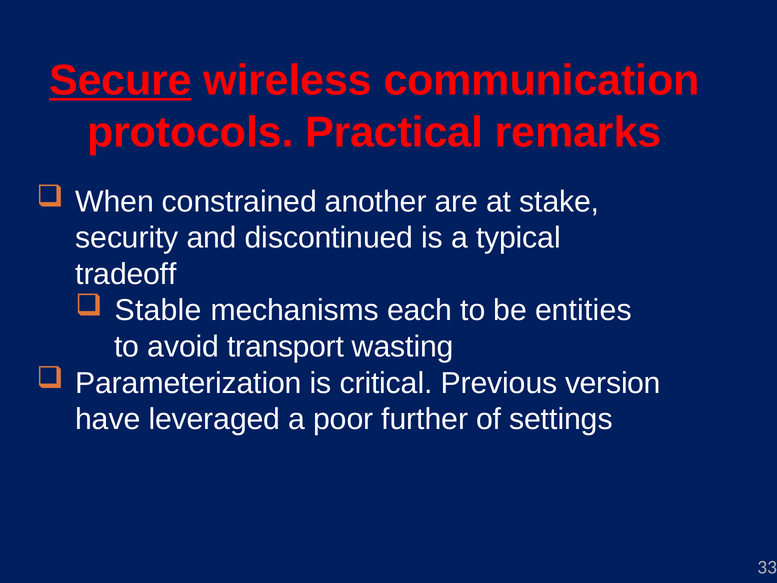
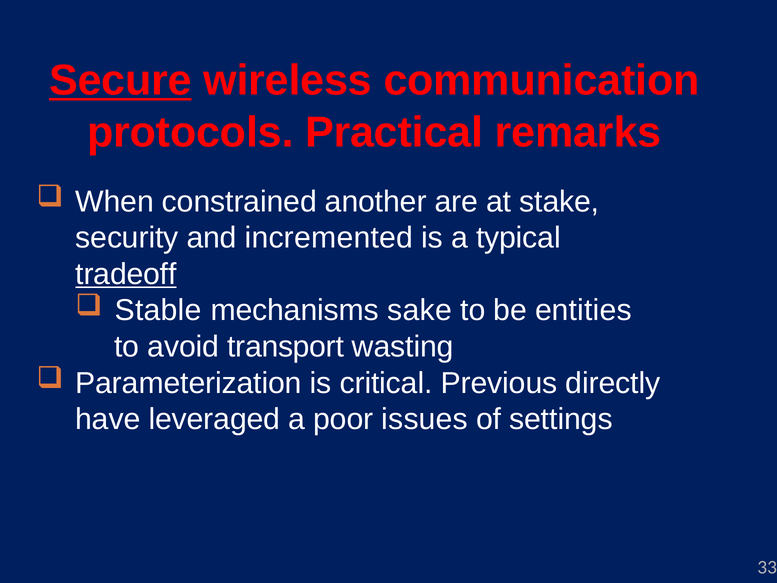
discontinued: discontinued -> incremented
tradeoff underline: none -> present
each: each -> sake
version: version -> directly
further: further -> issues
